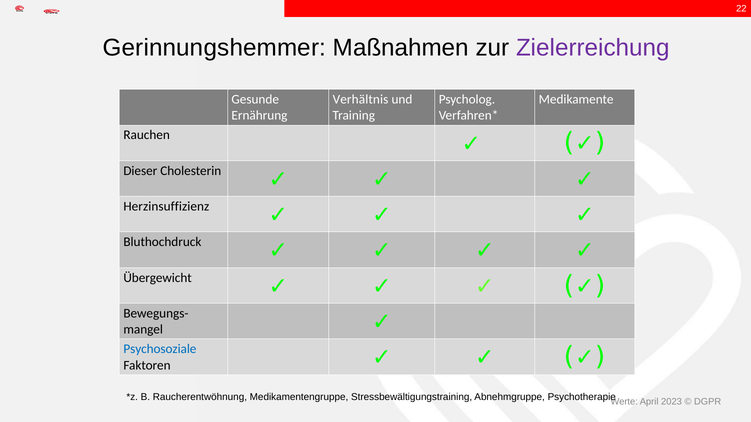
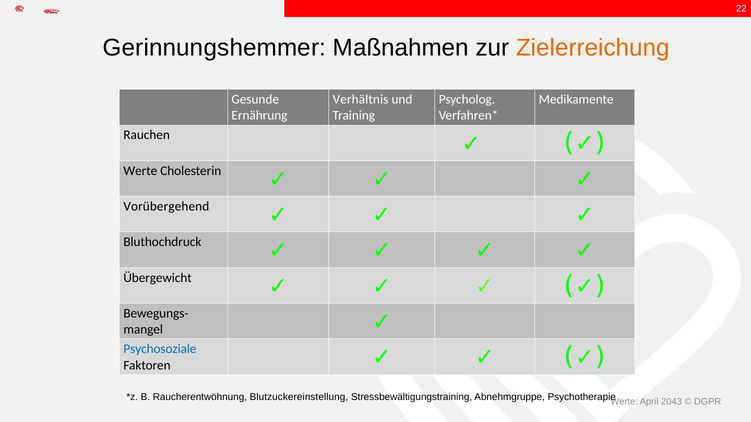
Zielerreichung colour: purple -> orange
Dieser at (140, 171): Dieser -> Werte
Herzinsuffizienz: Herzinsuffizienz -> Vorübergehend
Medikamentengruppe: Medikamentengruppe -> Blutzuckereinstellung
2023: 2023 -> 2043
